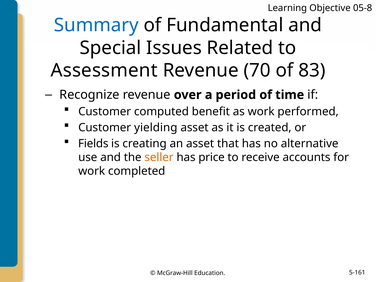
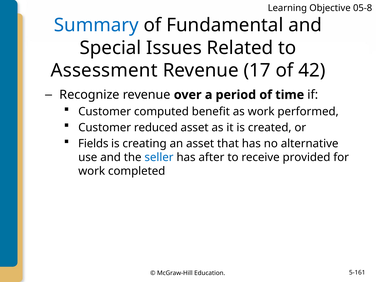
70: 70 -> 17
83: 83 -> 42
yielding: yielding -> reduced
seller colour: orange -> blue
price: price -> after
accounts: accounts -> provided
